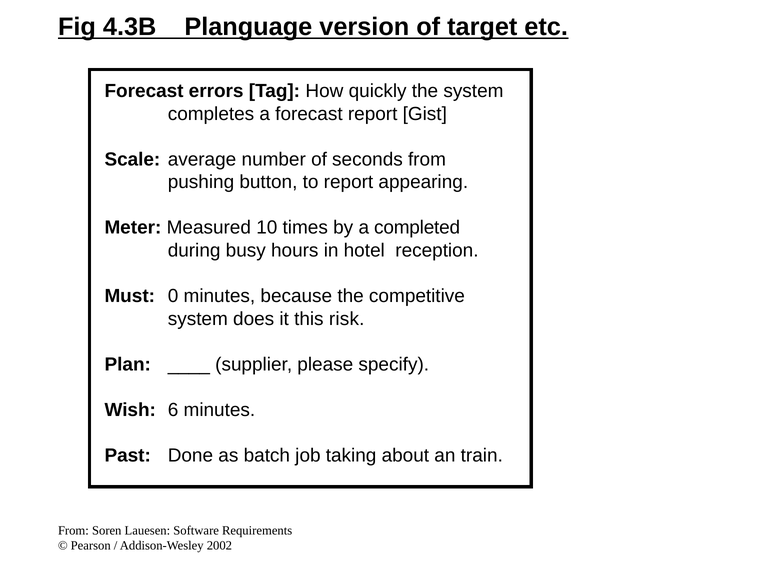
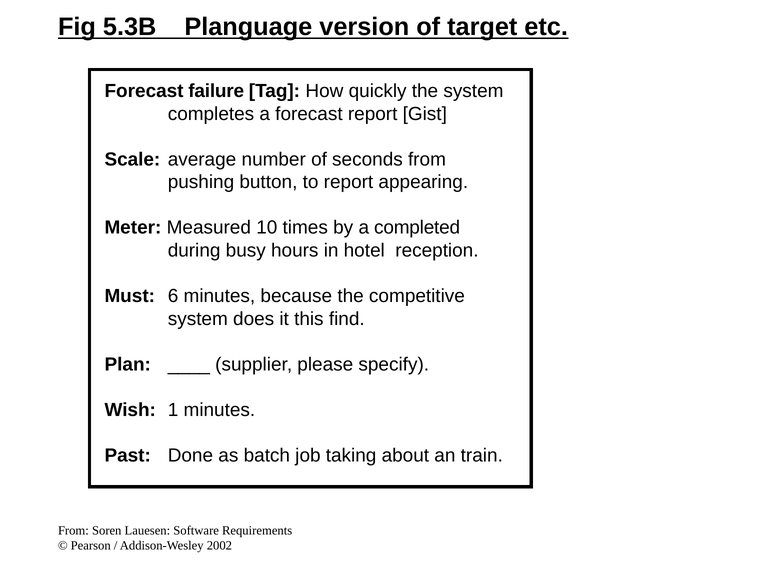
4.3B: 4.3B -> 5.3B
errors: errors -> failure
0: 0 -> 6
risk: risk -> find
6: 6 -> 1
